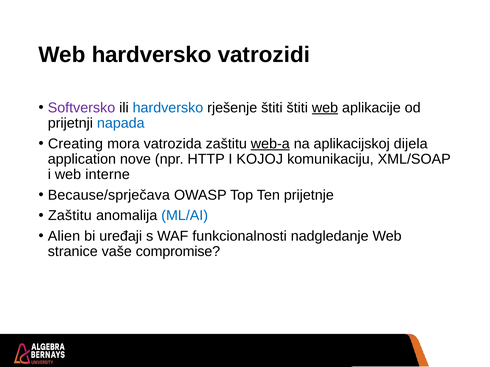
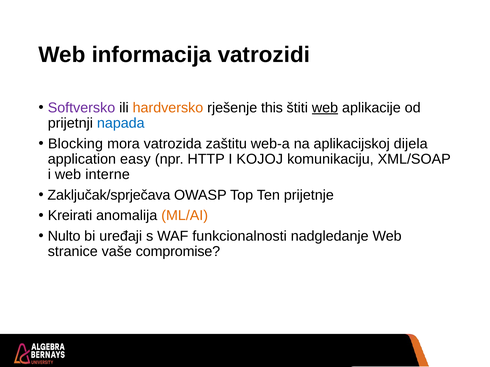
Web hardversko: hardversko -> informacija
hardversko at (168, 108) colour: blue -> orange
rješenje štiti: štiti -> this
Creating: Creating -> Blocking
web-a underline: present -> none
nove: nove -> easy
Because/sprječava: Because/sprječava -> Zaključak/sprječava
Zaštitu at (70, 216): Zaštitu -> Kreirati
ML/AI colour: blue -> orange
Alien: Alien -> Nulto
